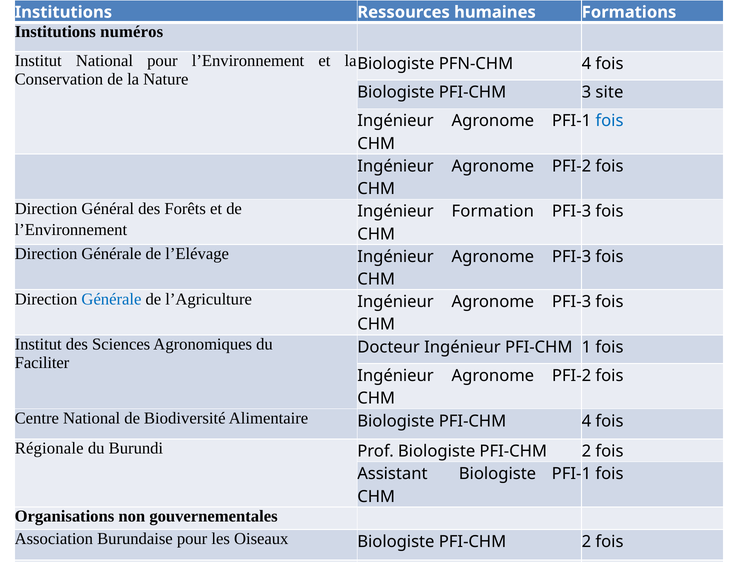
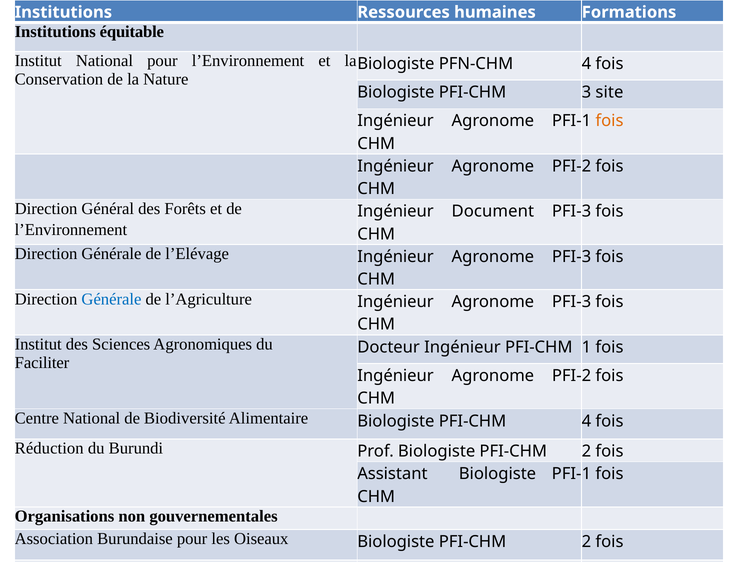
numéros: numéros -> équitable
fois at (609, 121) colour: blue -> orange
Formation: Formation -> Document
Régionale: Régionale -> Réduction
